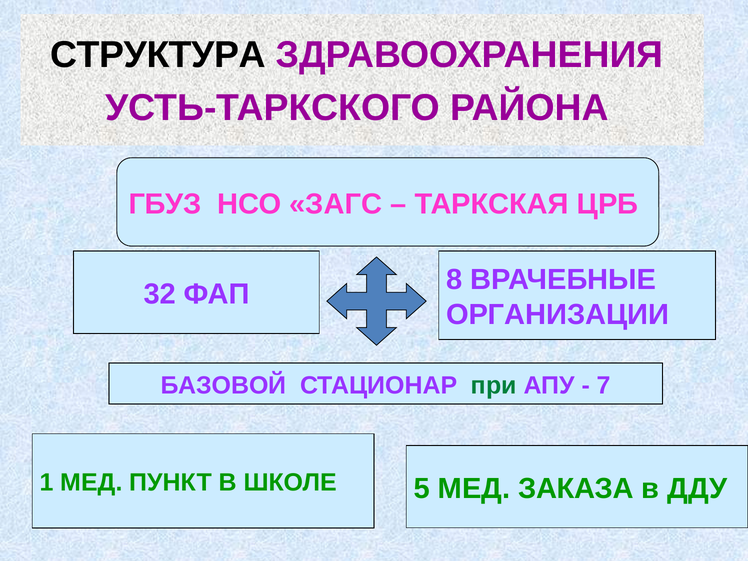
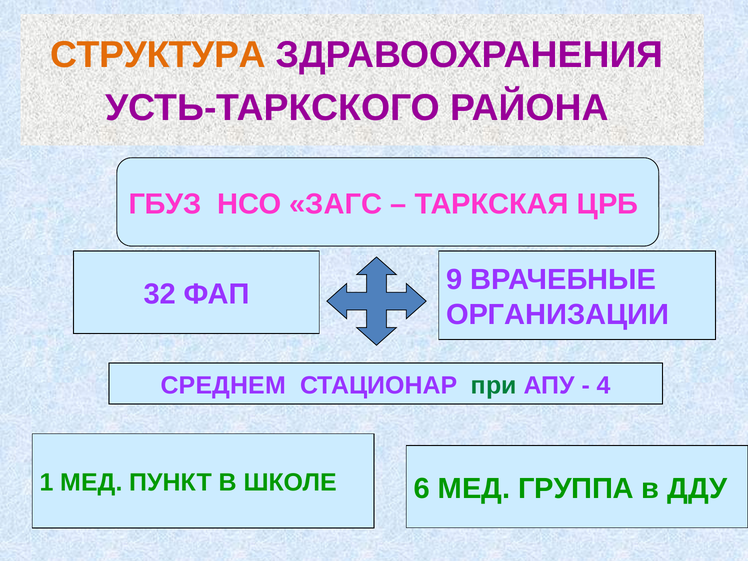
СТРУКТУРА colour: black -> orange
8: 8 -> 9
БАЗОВОЙ: БАЗОВОЙ -> СРЕДНЕМ
7: 7 -> 4
5: 5 -> 6
ЗАКАЗА: ЗАКАЗА -> ГРУППА
